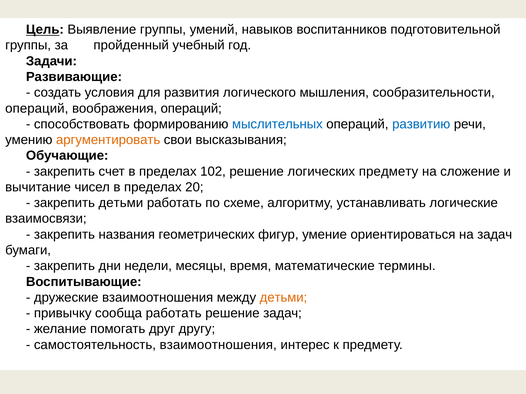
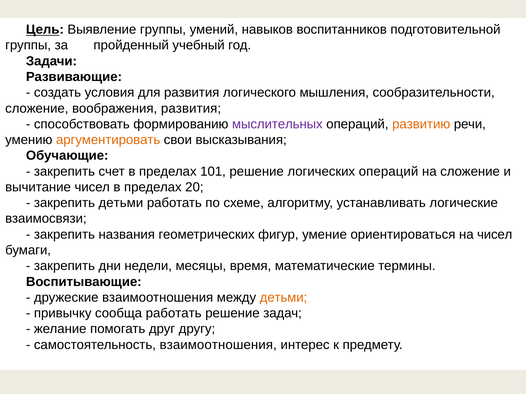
операций at (37, 108): операций -> сложение
воображения операций: операций -> развития
мыслительных colour: blue -> purple
развитию colour: blue -> orange
102: 102 -> 101
логических предмету: предмету -> операций
на задач: задач -> чисел
